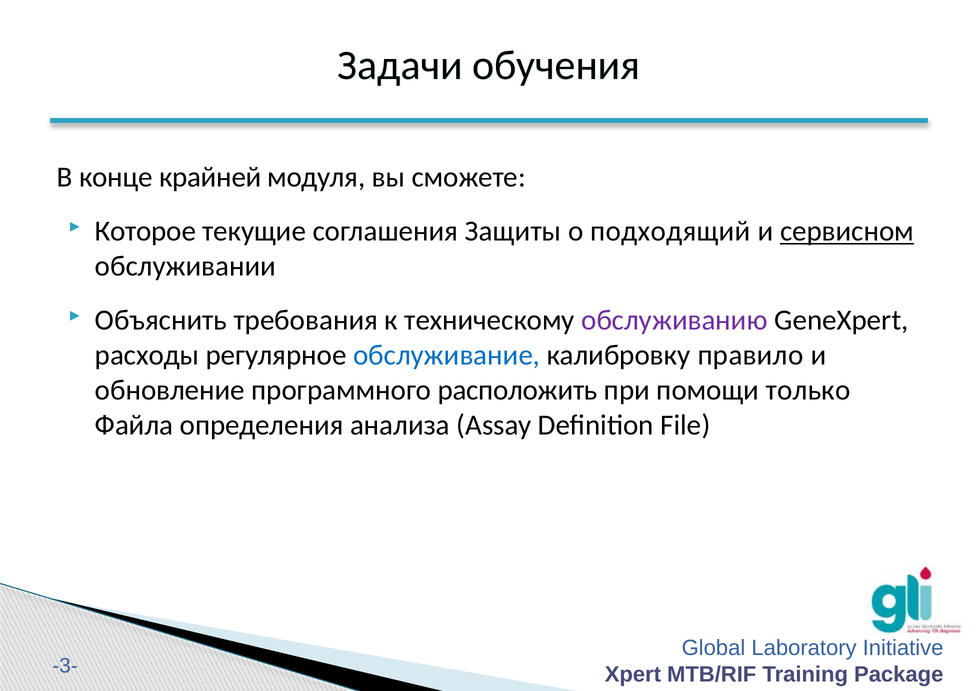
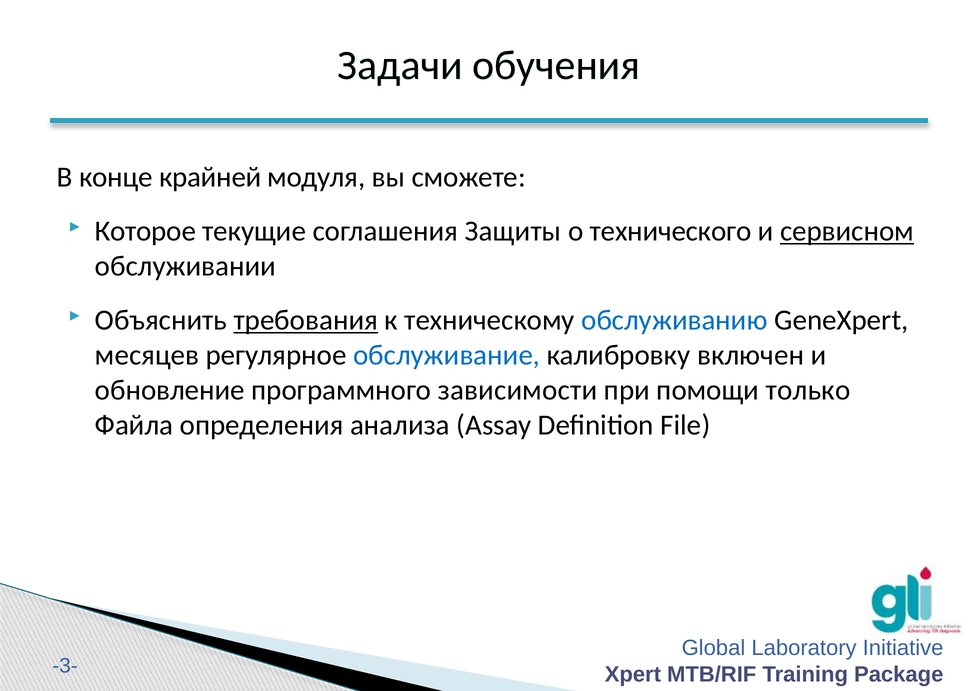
подходящий: подходящий -> технического
требования underline: none -> present
обслуживанию colour: purple -> blue
расходы: расходы -> месяцев
правило: правило -> включен
расположить: расположить -> зависимости
